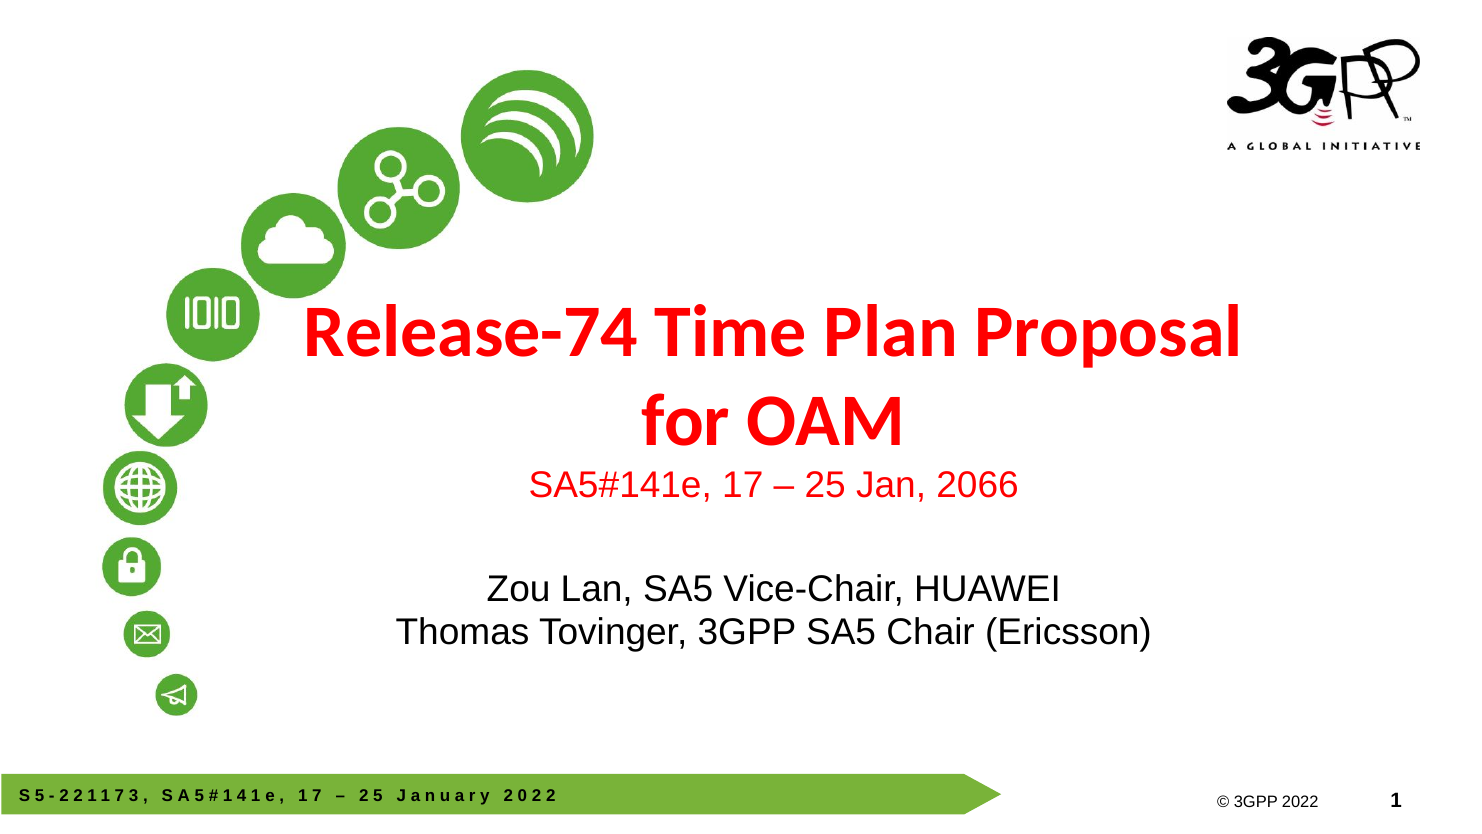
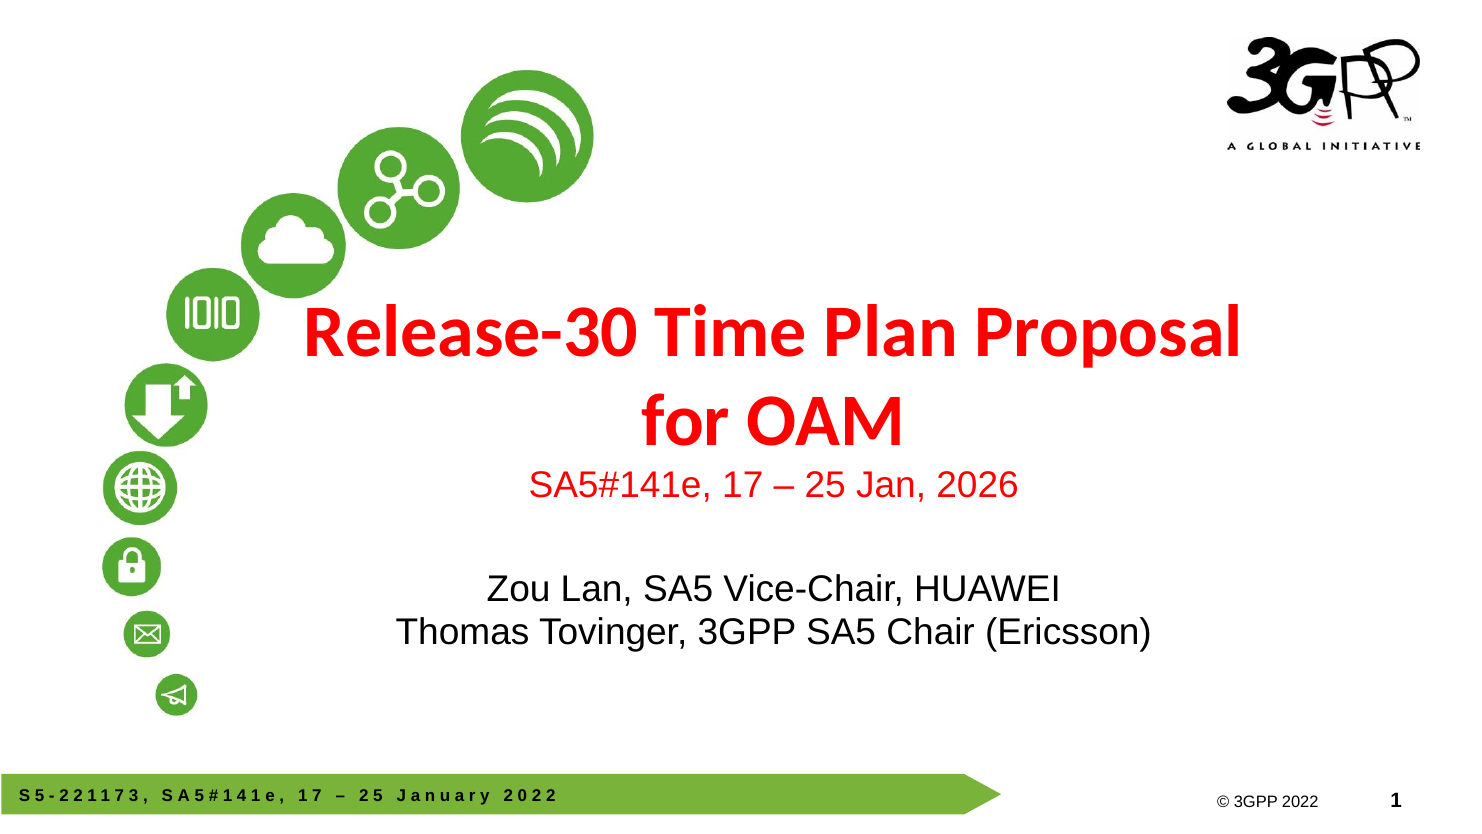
Release-74: Release-74 -> Release-30
2066: 2066 -> 2026
